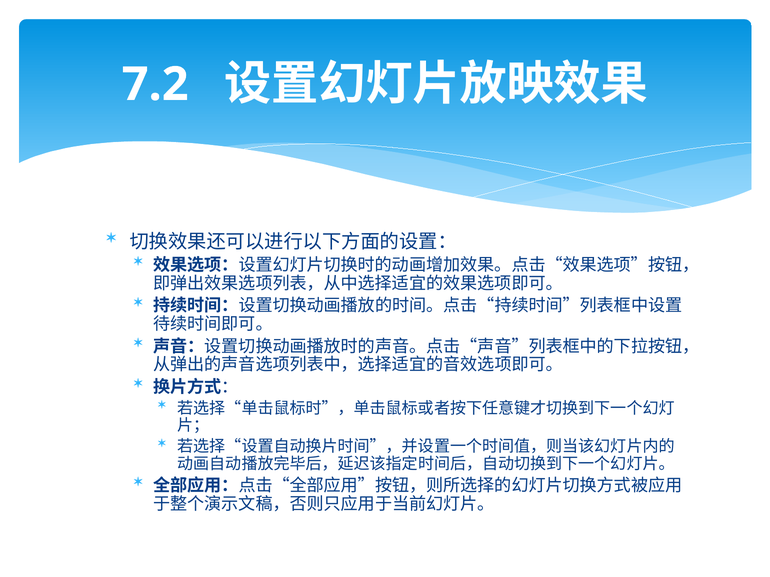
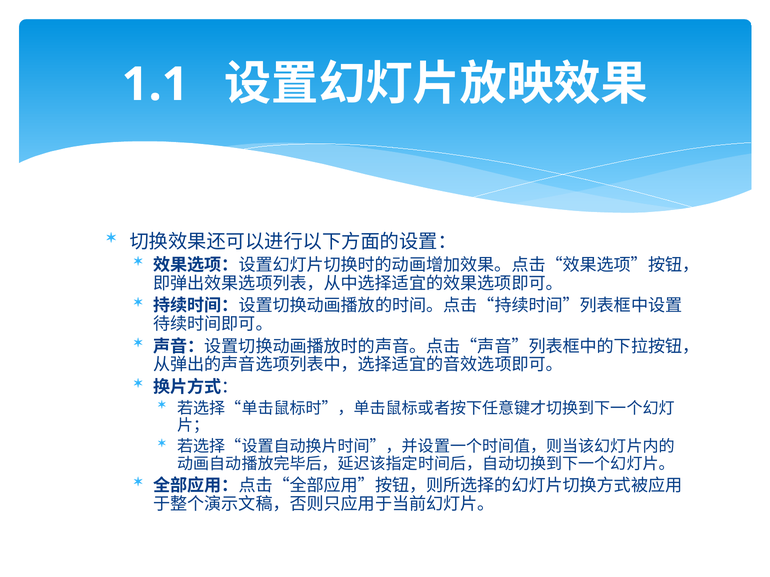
7.2: 7.2 -> 1.1
